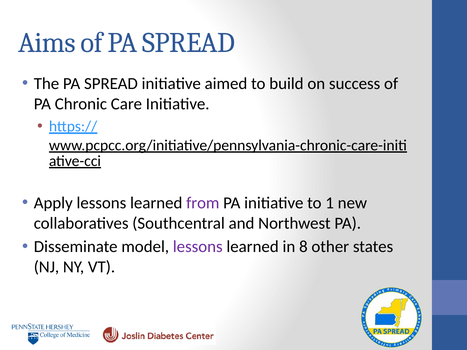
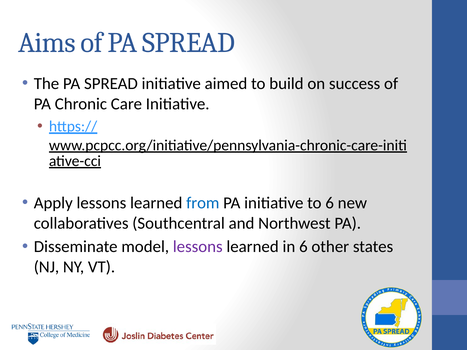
from colour: purple -> blue
to 1: 1 -> 6
in 8: 8 -> 6
